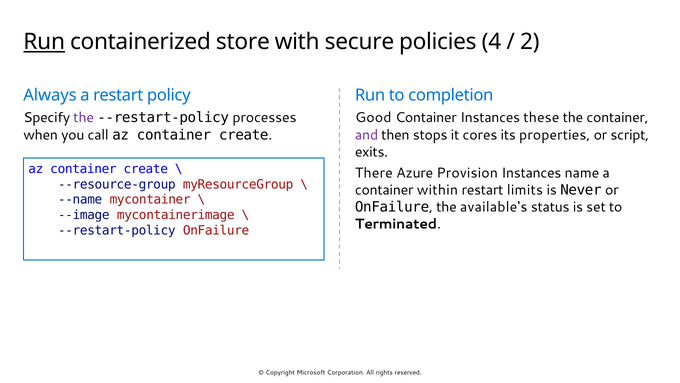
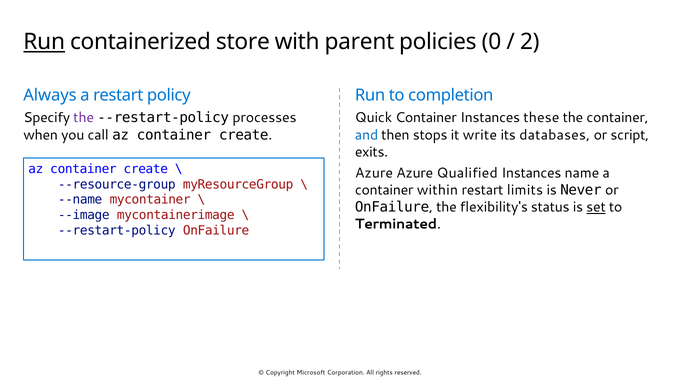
secure: secure -> parent
4: 4 -> 0
Good: Good -> Quick
and colour: purple -> blue
cores: cores -> write
properties: properties -> databases
There at (374, 173): There -> Azure
Provision: Provision -> Qualified
available's: available's -> flexibility's
set underline: none -> present
